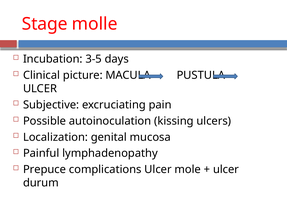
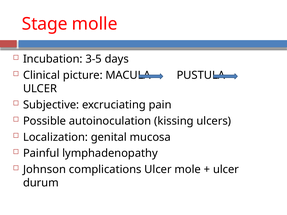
Prepuce: Prepuce -> Johnson
